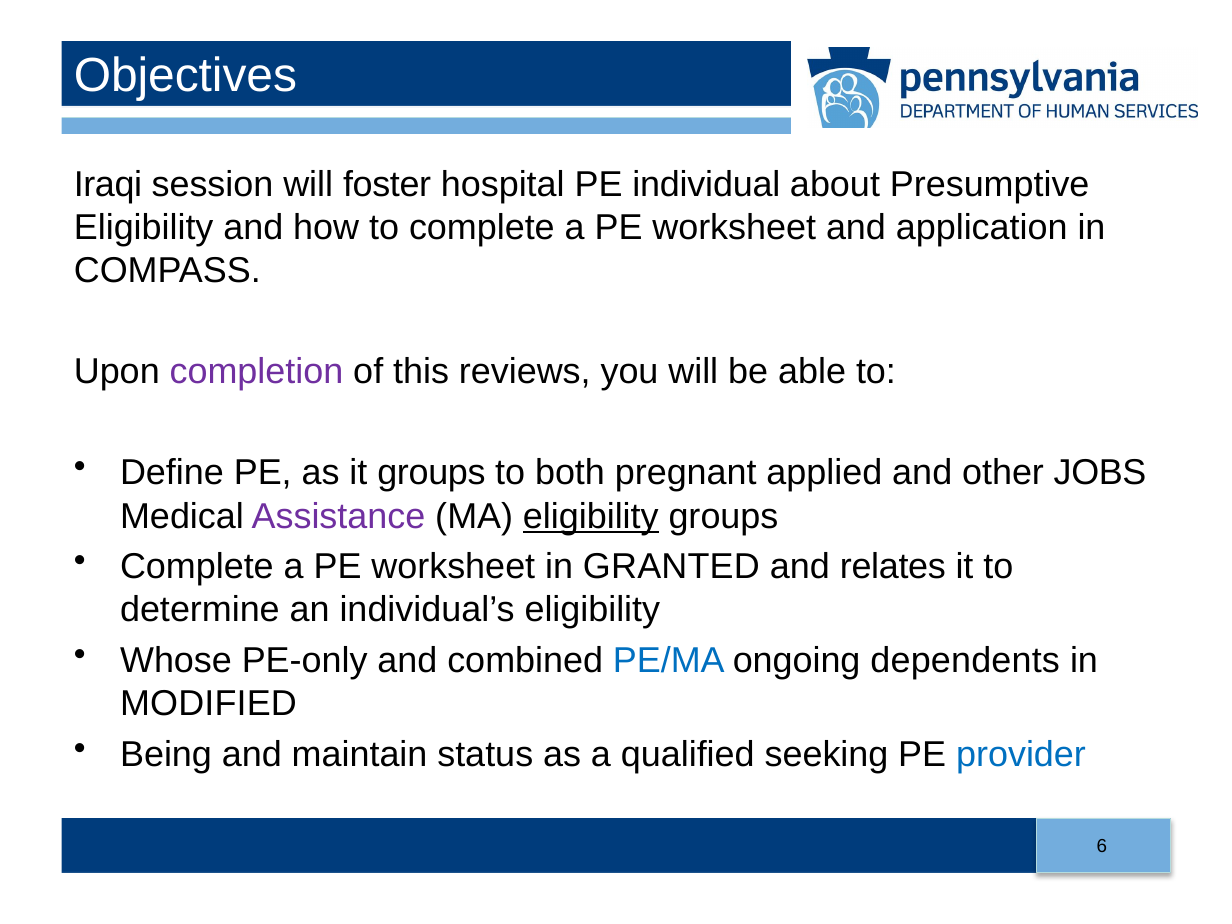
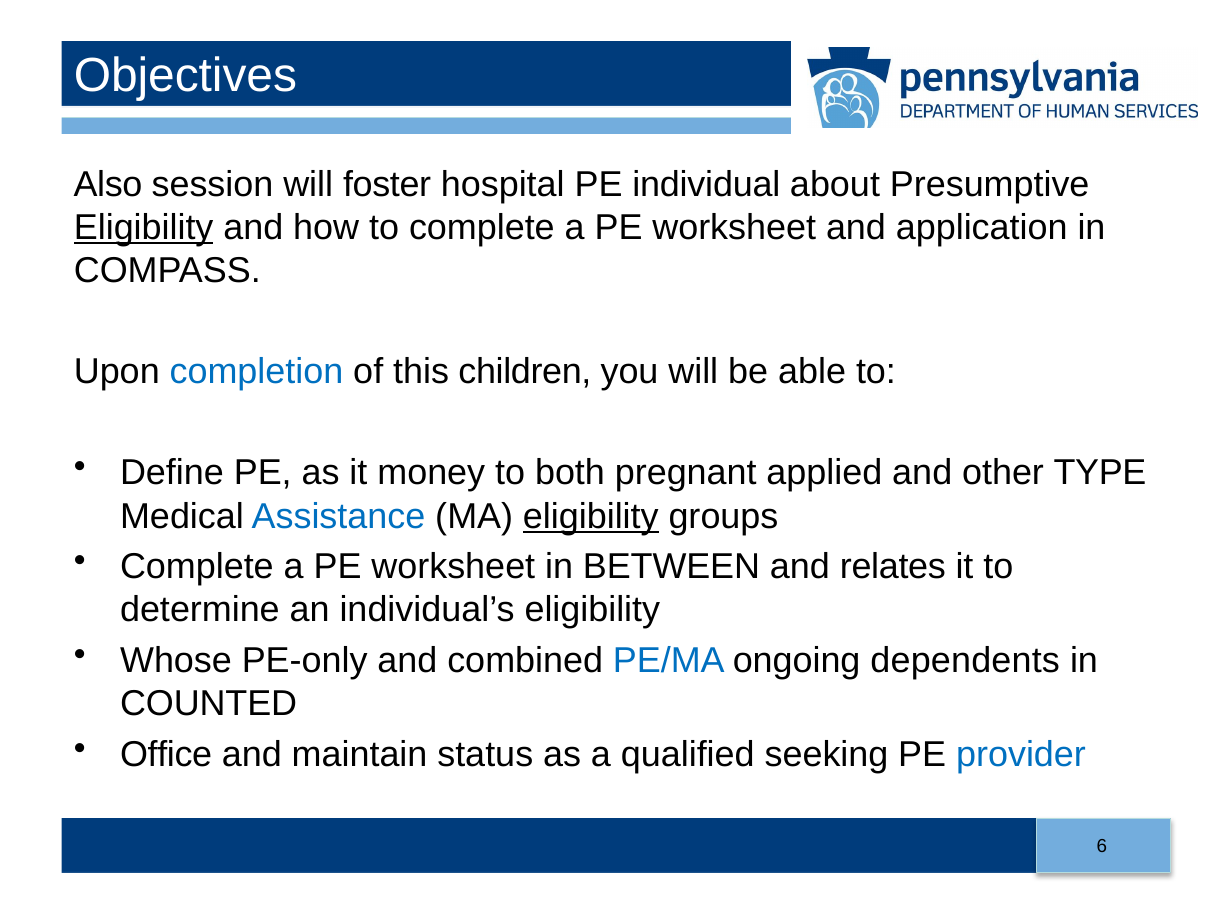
Iraqi: Iraqi -> Also
Eligibility at (144, 227) underline: none -> present
completion colour: purple -> blue
reviews: reviews -> children
it groups: groups -> money
JOBS: JOBS -> TYPE
Assistance colour: purple -> blue
GRANTED: GRANTED -> BETWEEN
MODIFIED: MODIFIED -> COUNTED
Being: Being -> Office
